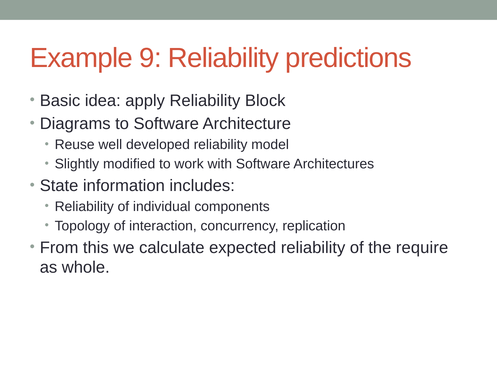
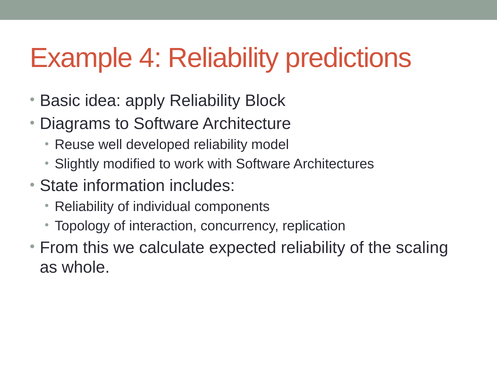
9: 9 -> 4
require: require -> scaling
